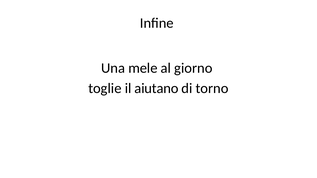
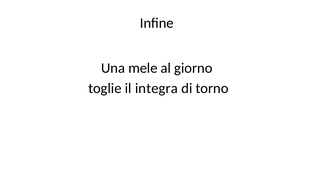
aiutano: aiutano -> integra
